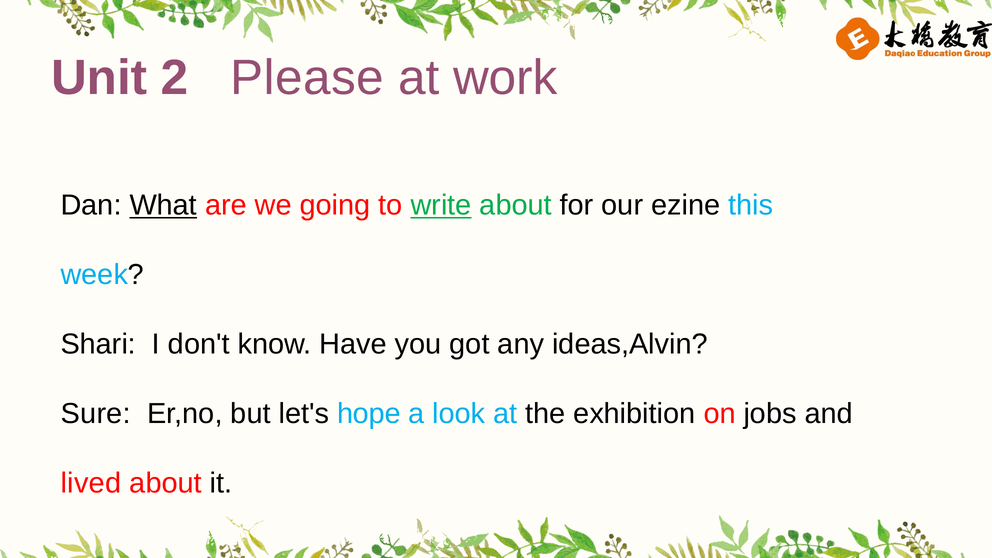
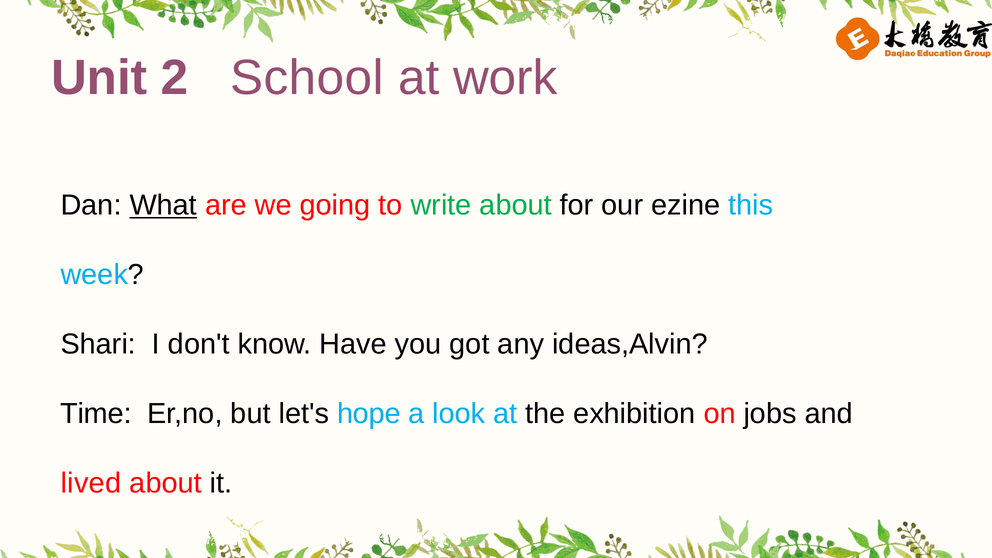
Please: Please -> School
write underline: present -> none
Sure: Sure -> Time
